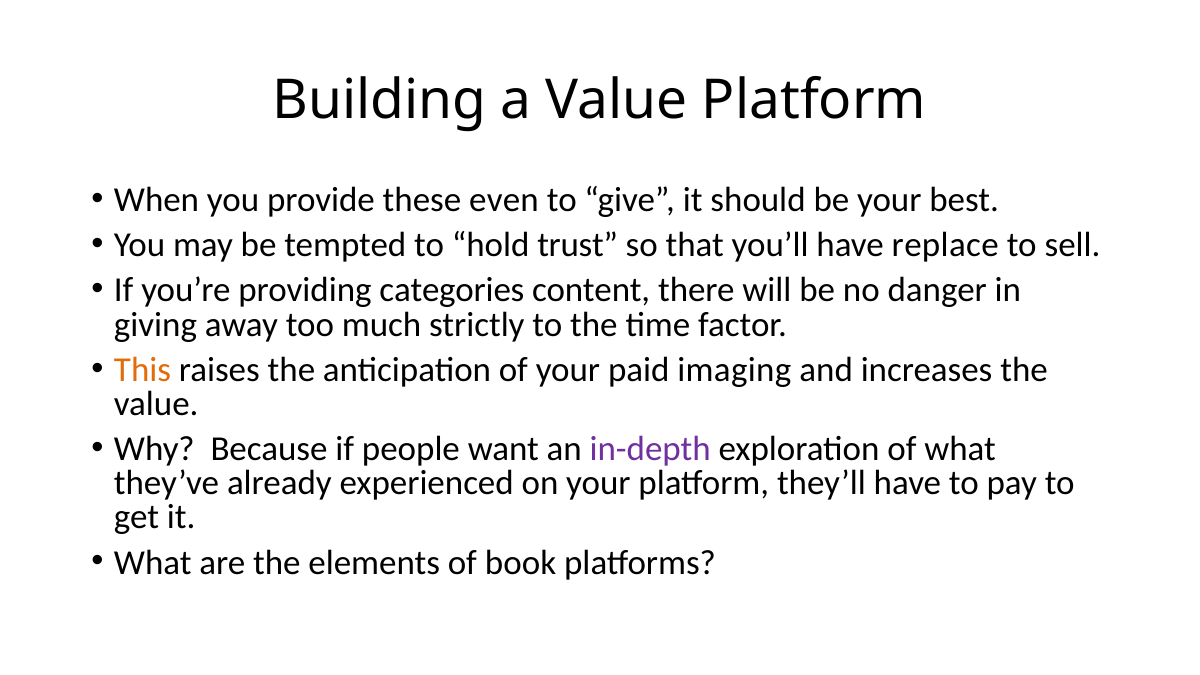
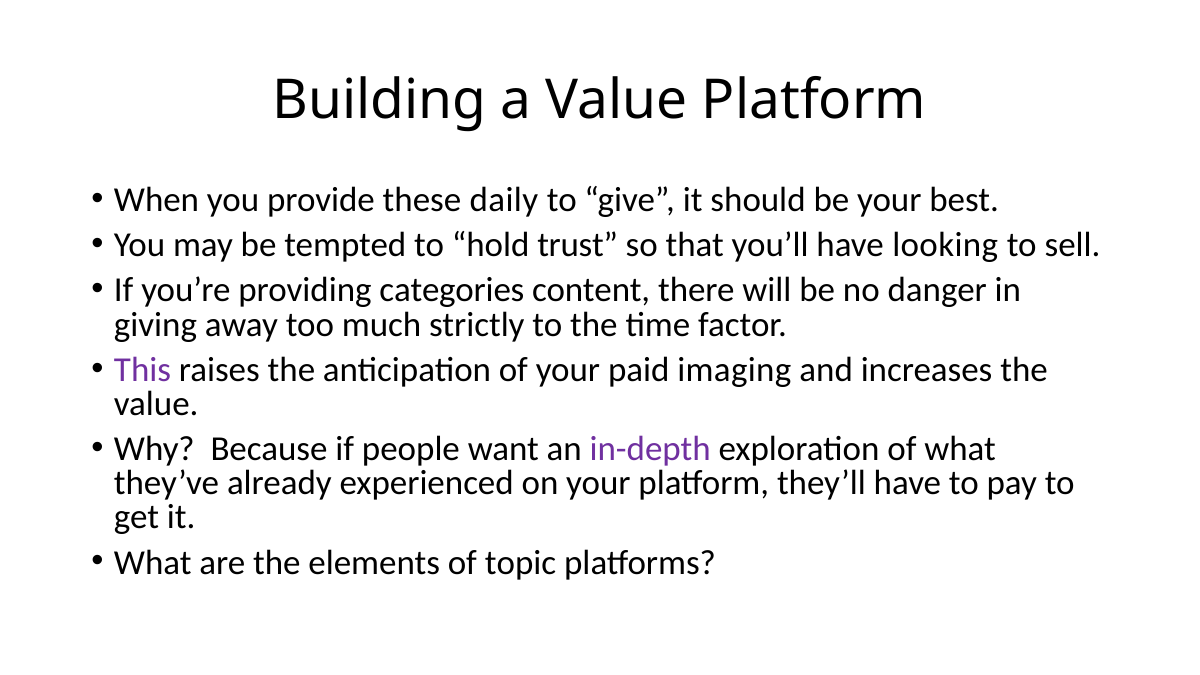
even: even -> daily
replace: replace -> looking
This colour: orange -> purple
book: book -> topic
